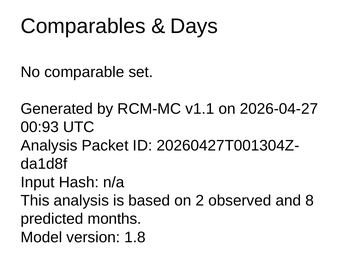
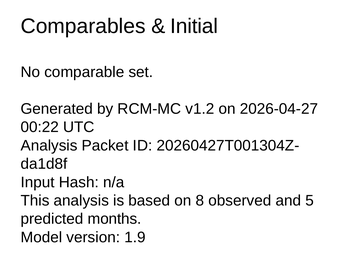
Days: Days -> Initial
v1.1: v1.1 -> v1.2
00:93: 00:93 -> 00:22
2: 2 -> 8
8: 8 -> 5
1.8: 1.8 -> 1.9
